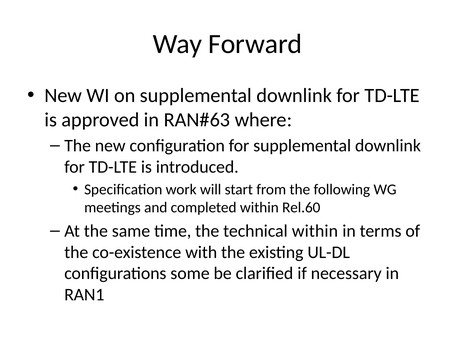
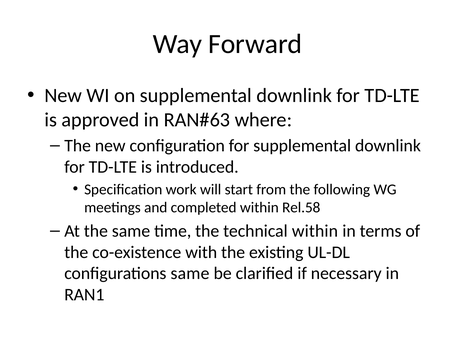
Rel.60: Rel.60 -> Rel.58
configurations some: some -> same
